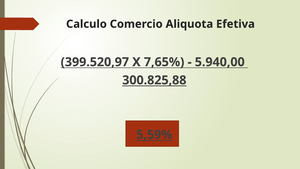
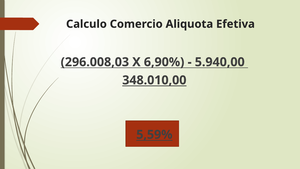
399.520,97: 399.520,97 -> 296.008,03
7,65%: 7,65% -> 6,90%
300.825,88: 300.825,88 -> 348.010,00
